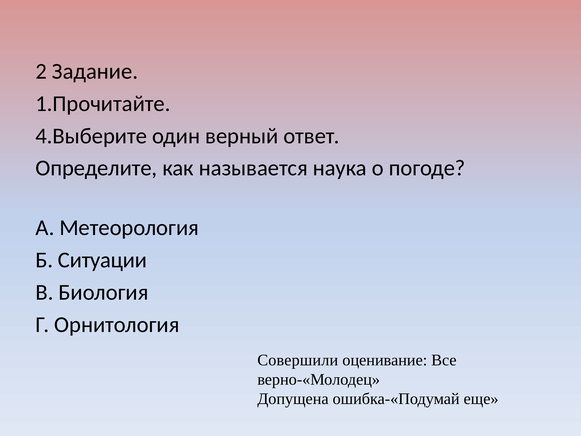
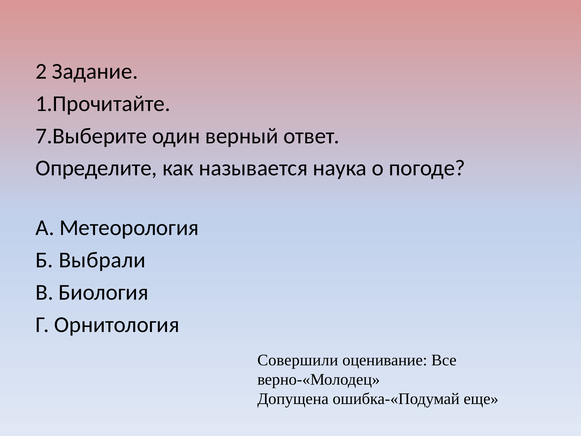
4.Выберите: 4.Выберите -> 7.Выберите
Ситуации: Ситуации -> Выбрали
